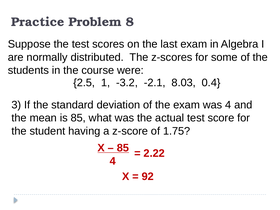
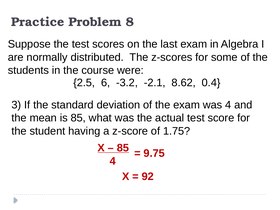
1: 1 -> 6
8.03: 8.03 -> 8.62
2.22: 2.22 -> 9.75
